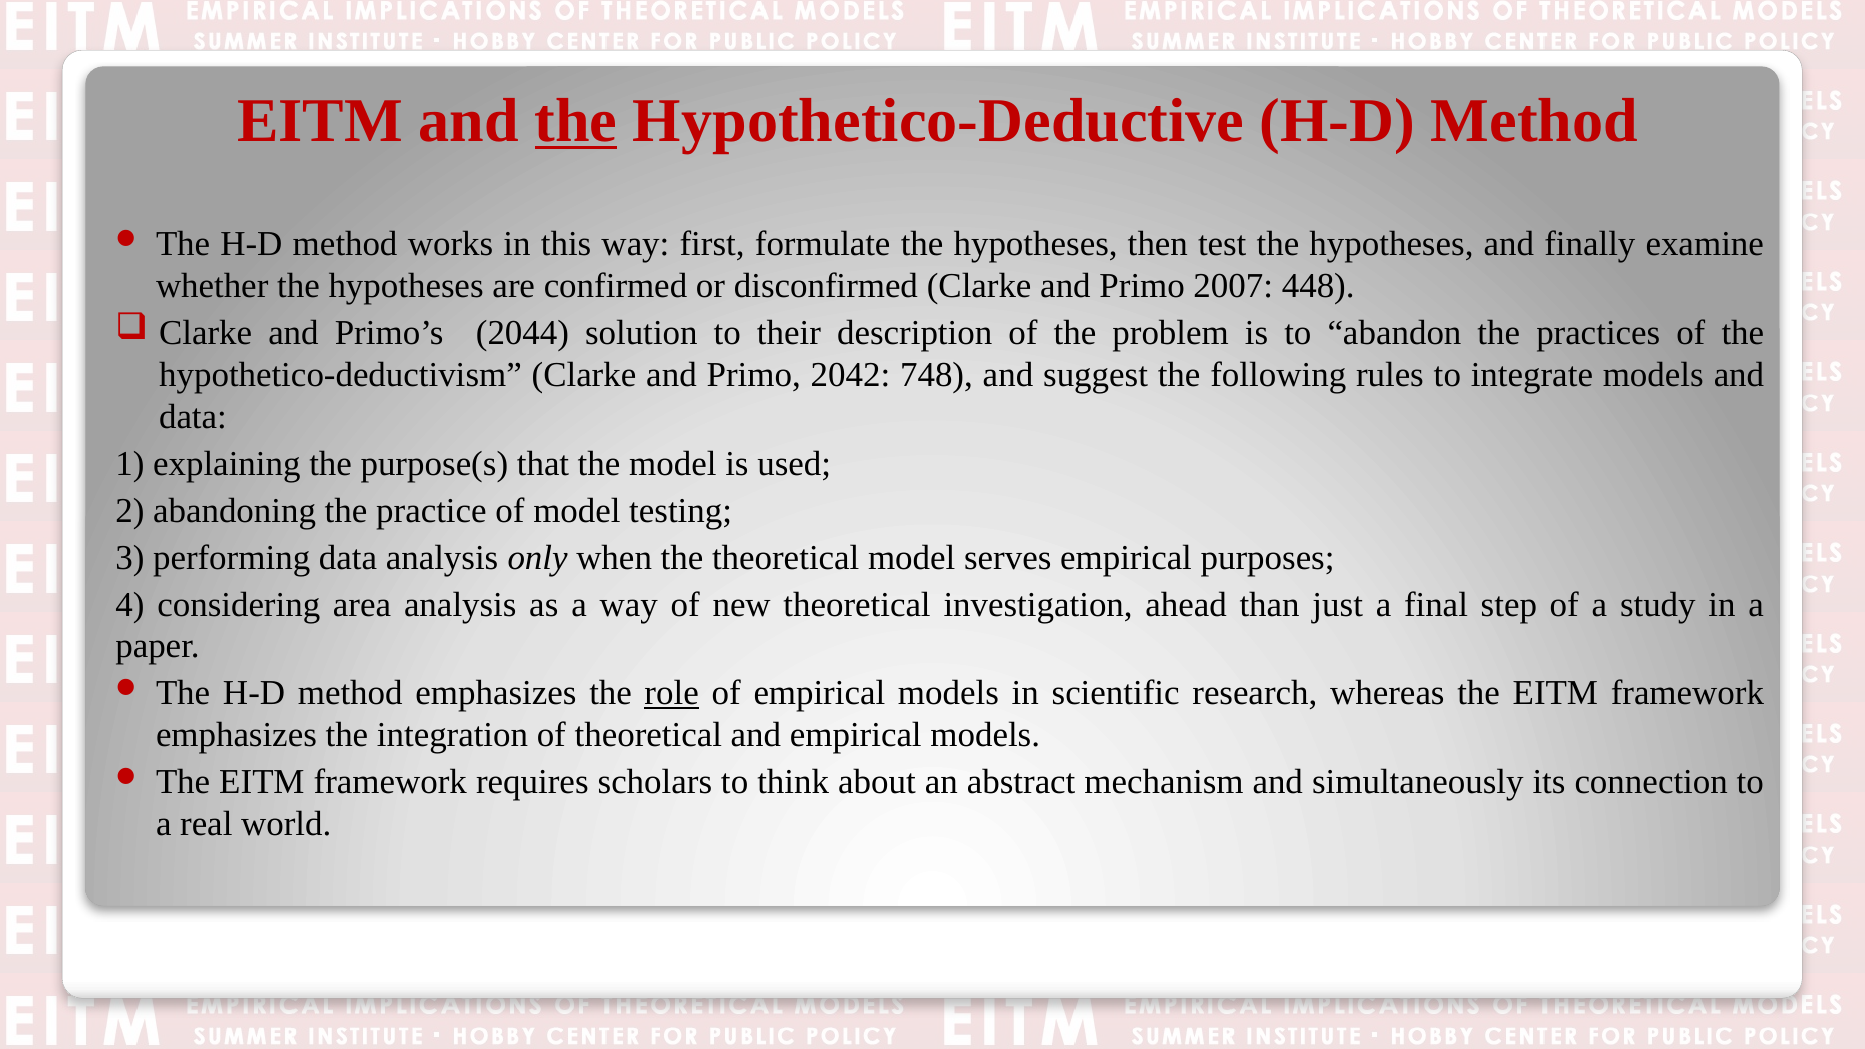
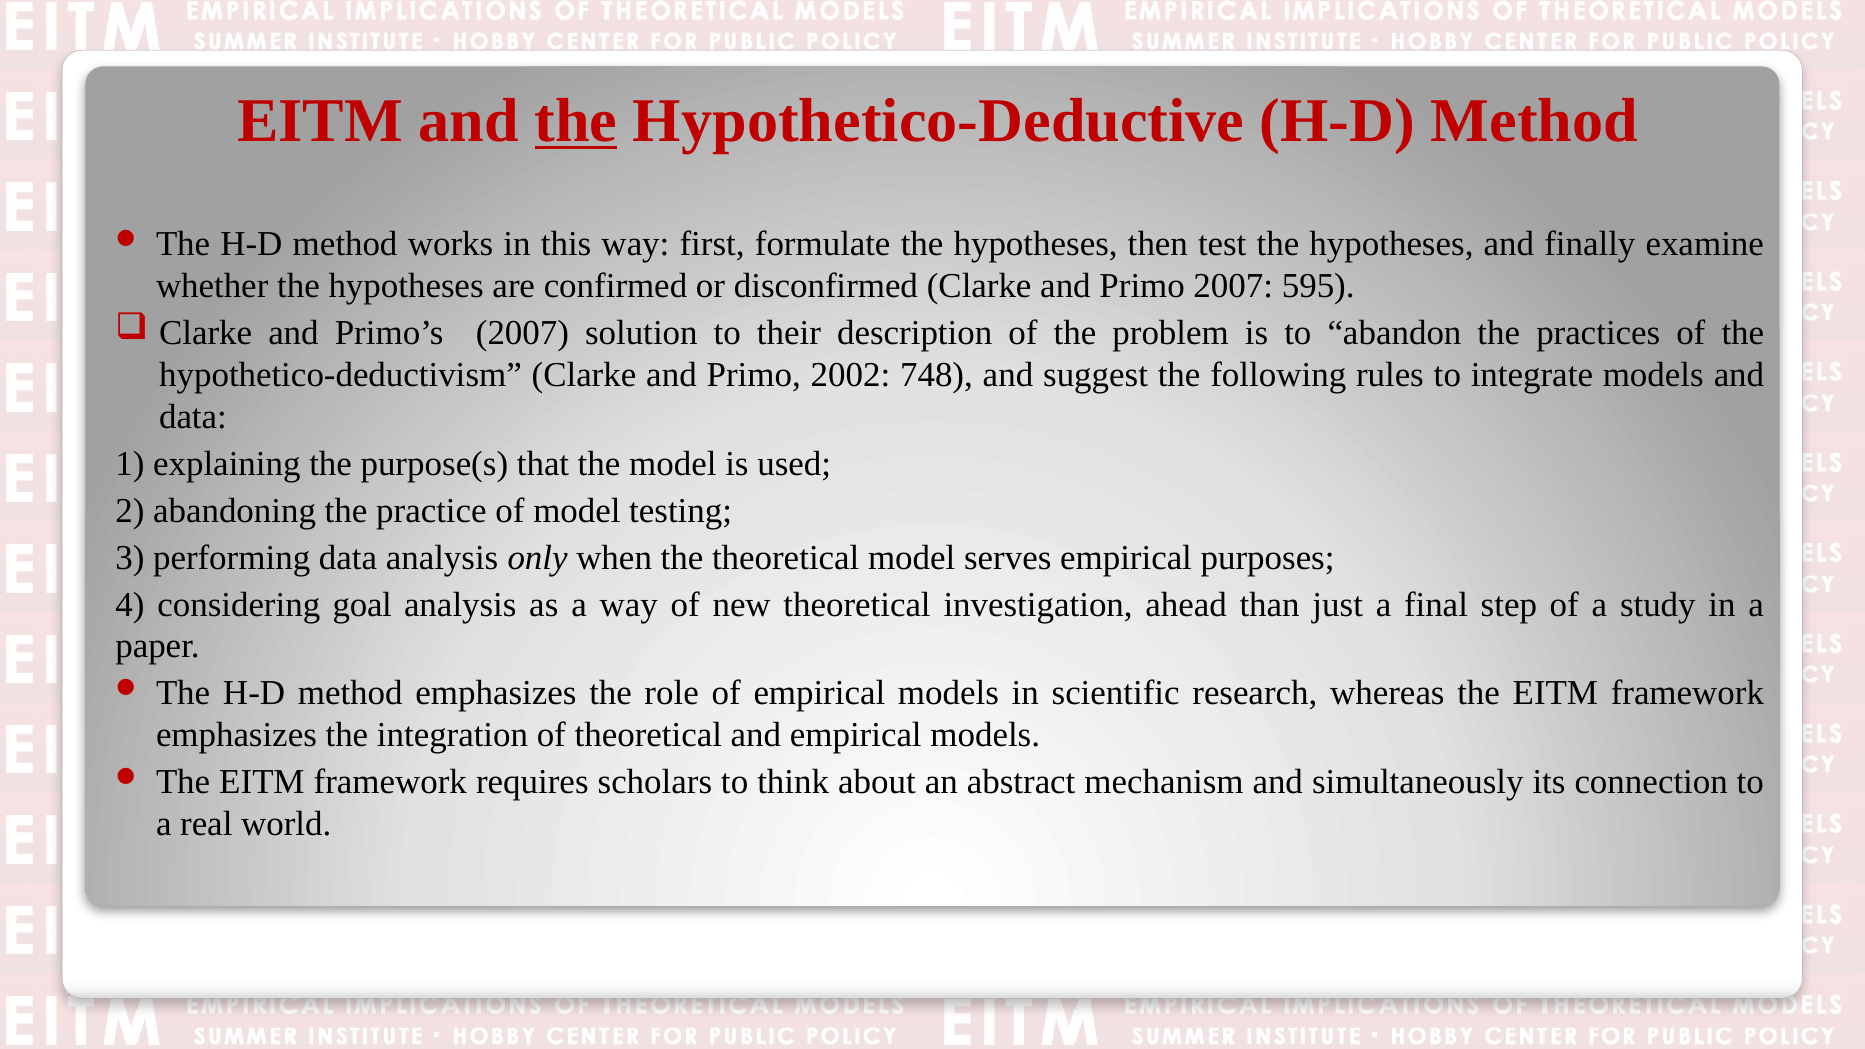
448: 448 -> 595
Primo’s 2044: 2044 -> 2007
2042: 2042 -> 2002
area: area -> goal
role underline: present -> none
